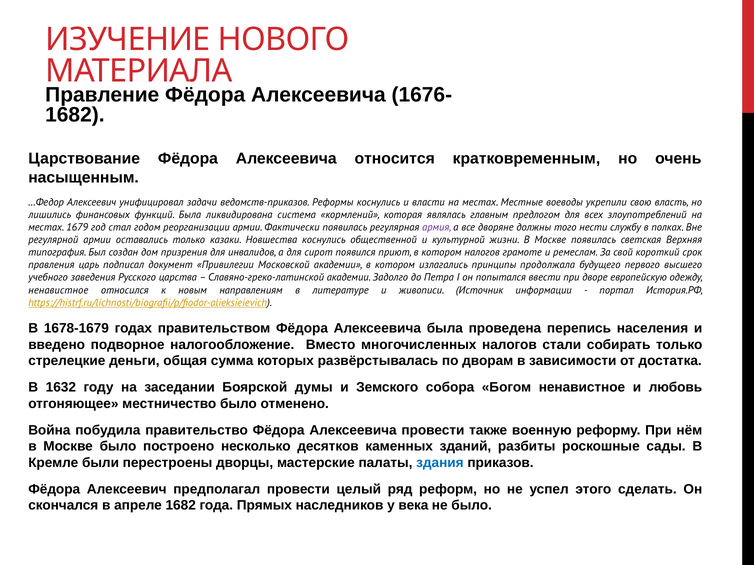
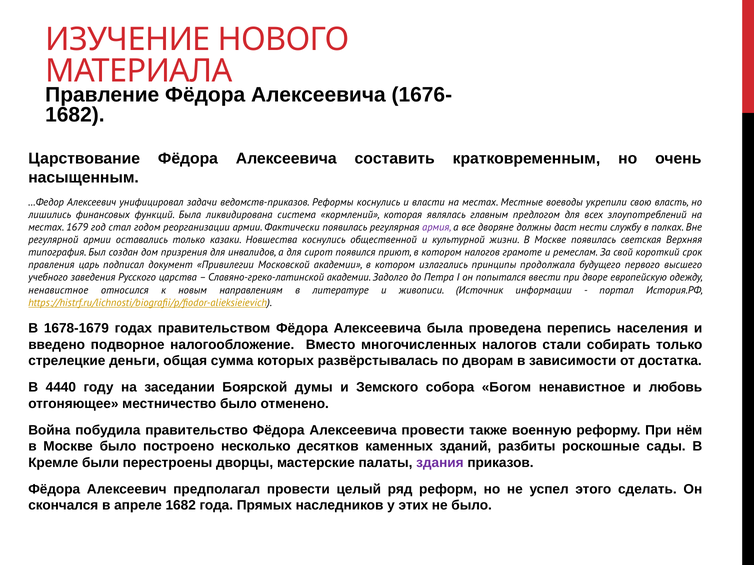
относится: относится -> составить
того: того -> даст
1632: 1632 -> 4440
здания colour: blue -> purple
века: века -> этих
